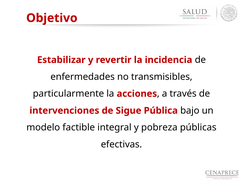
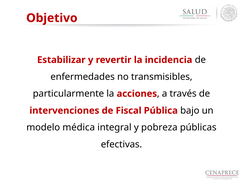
Sigue: Sigue -> Fiscal
factible: factible -> médica
